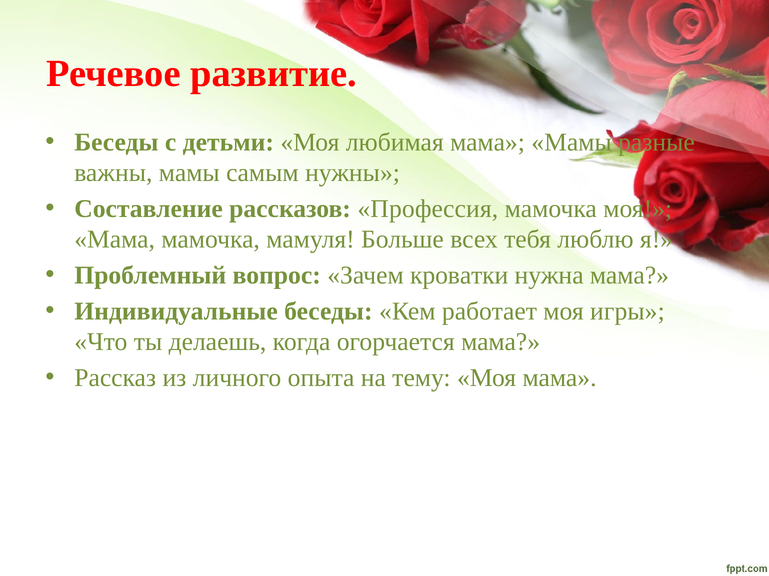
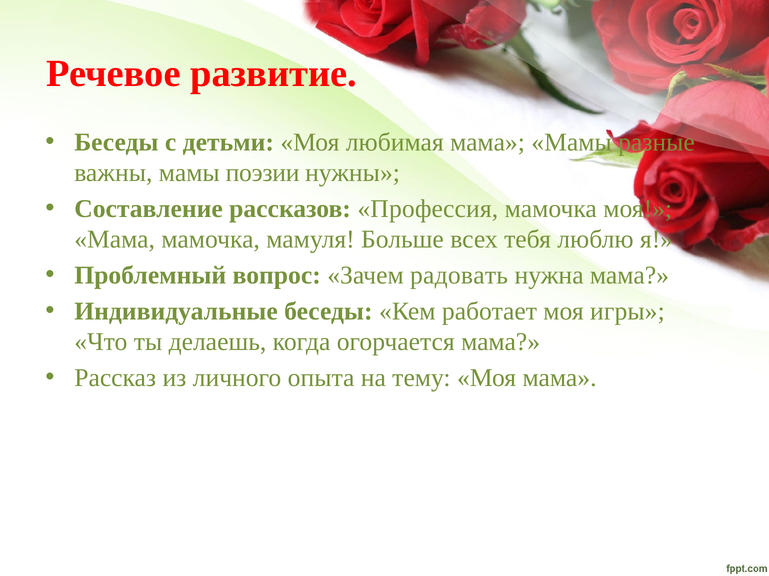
самым: самым -> поэзии
кроватки: кроватки -> радовать
